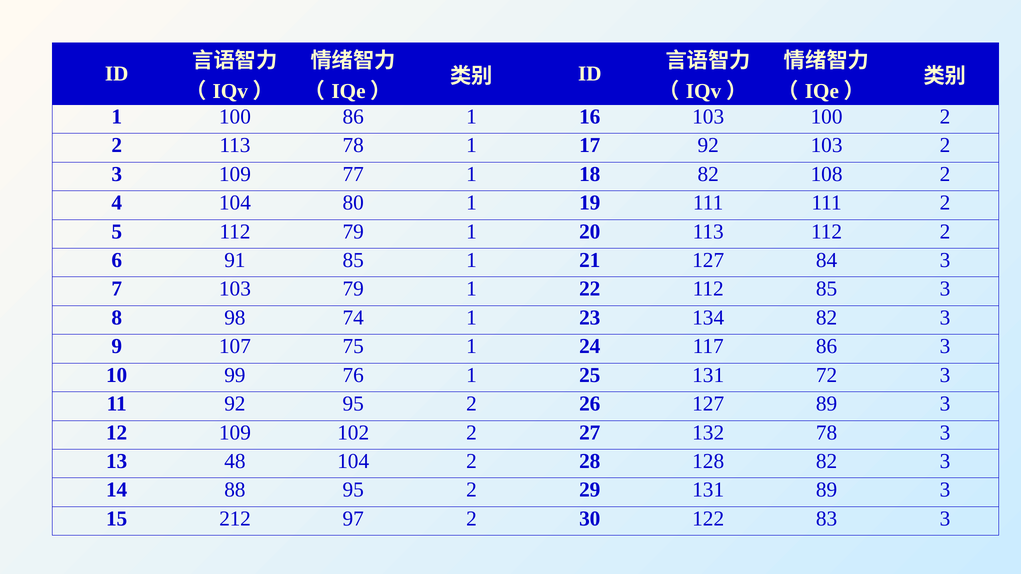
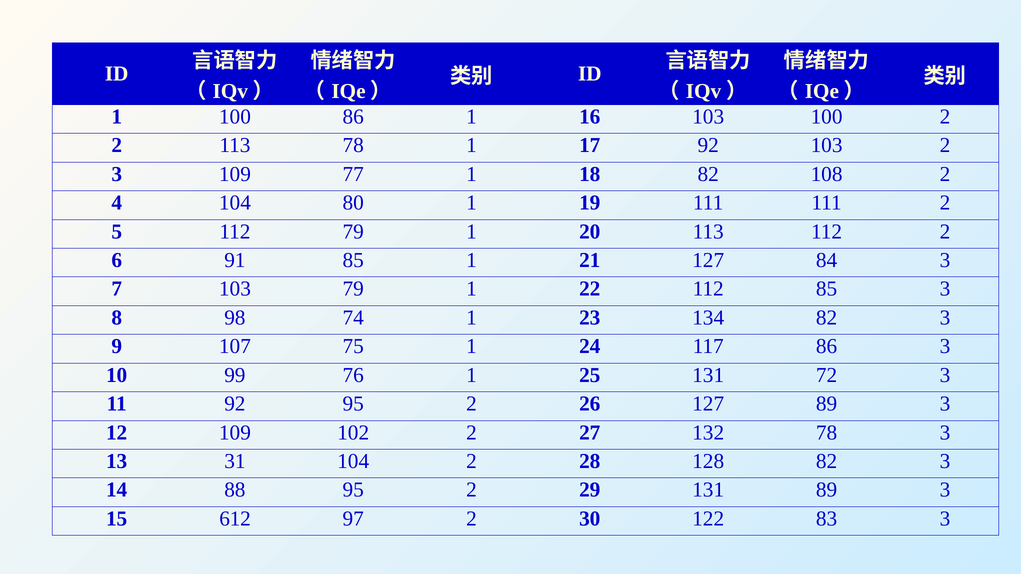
48: 48 -> 31
212: 212 -> 612
